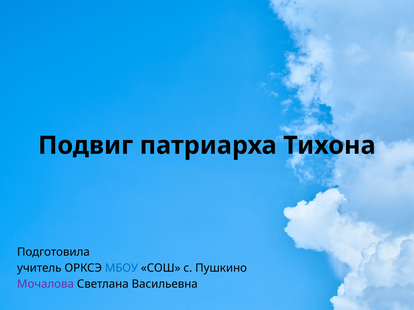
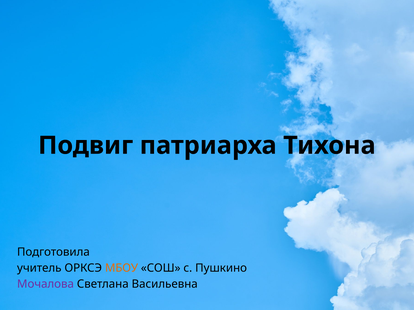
МБОУ colour: blue -> orange
